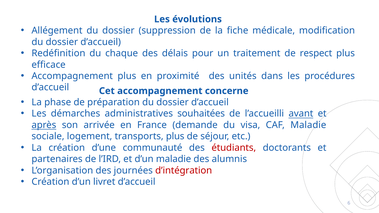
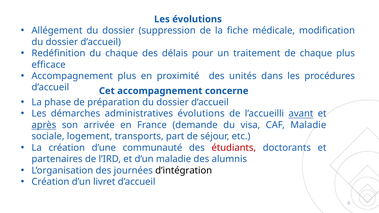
de respect: respect -> chaque
administratives souhaitées: souhaitées -> évolutions
transports plus: plus -> part
d’intégration colour: red -> black
